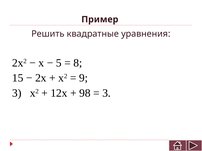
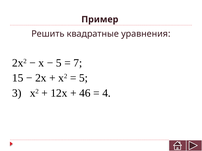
8: 8 -> 7
9 at (83, 78): 9 -> 5
98: 98 -> 46
3 at (107, 93): 3 -> 4
